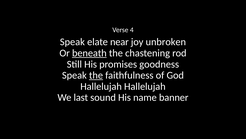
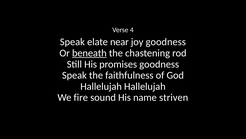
joy unbroken: unbroken -> goodness
the at (96, 75) underline: present -> none
last: last -> fire
banner: banner -> striven
